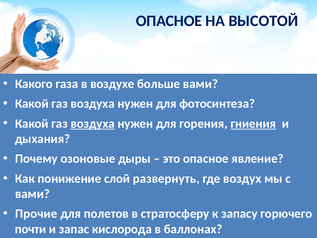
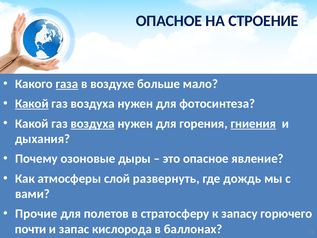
ВЫСОТОЙ: ВЫСОТОЙ -> СТРОЕНИЕ
газа underline: none -> present
больше вами: вами -> мало
Какой at (32, 104) underline: none -> present
понижение: понижение -> атмосферы
воздух: воздух -> дождь
